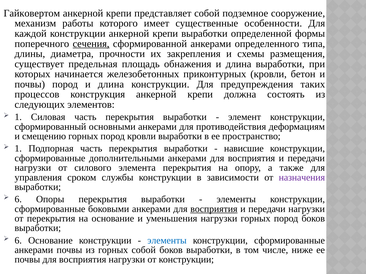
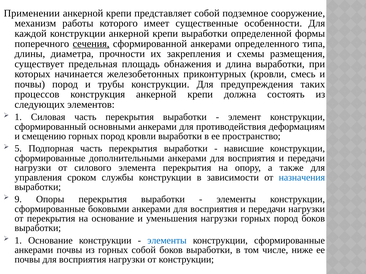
Гайковертом: Гайковертом -> Применении
бетон: бетон -> смесь
пород и длина: длина -> трубы
1 at (18, 149): 1 -> 5
назначения colour: purple -> blue
6 at (18, 200): 6 -> 9
восприятия at (214, 209) underline: present -> none
6 at (18, 241): 6 -> 1
